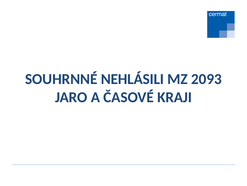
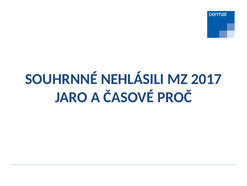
2093: 2093 -> 2017
KRAJI: KRAJI -> PROČ
